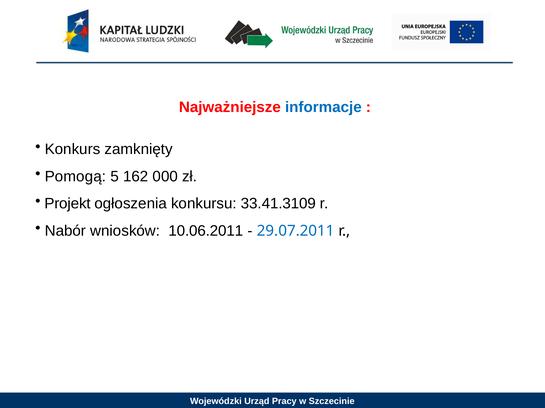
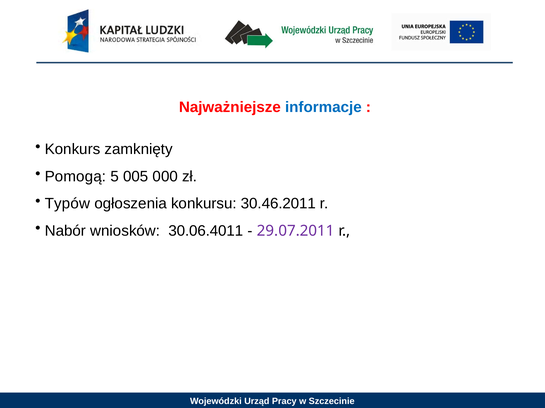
162: 162 -> 005
Projekt: Projekt -> Typów
33.41.3109: 33.41.3109 -> 30.46.2011
10.06.2011: 10.06.2011 -> 30.06.4011
29.07.2011 colour: blue -> purple
